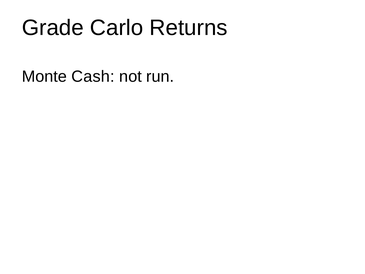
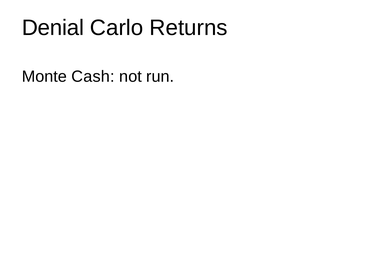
Grade: Grade -> Denial
